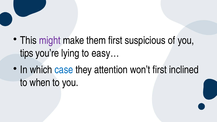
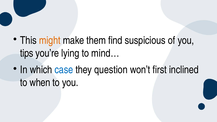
might colour: purple -> orange
them first: first -> find
easy…: easy… -> mind…
attention: attention -> question
